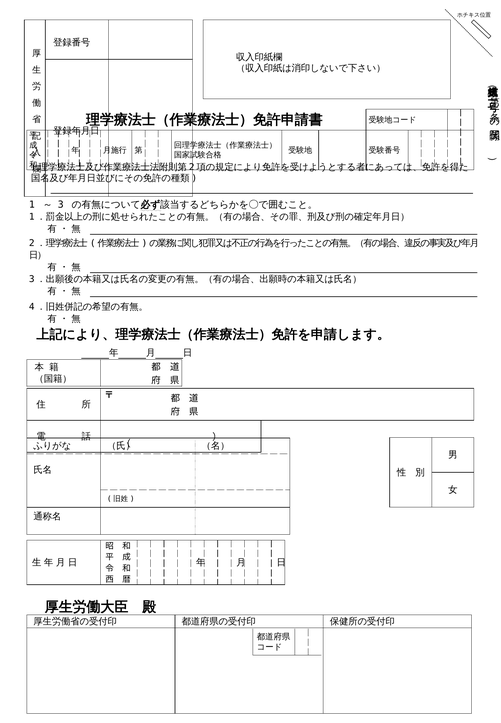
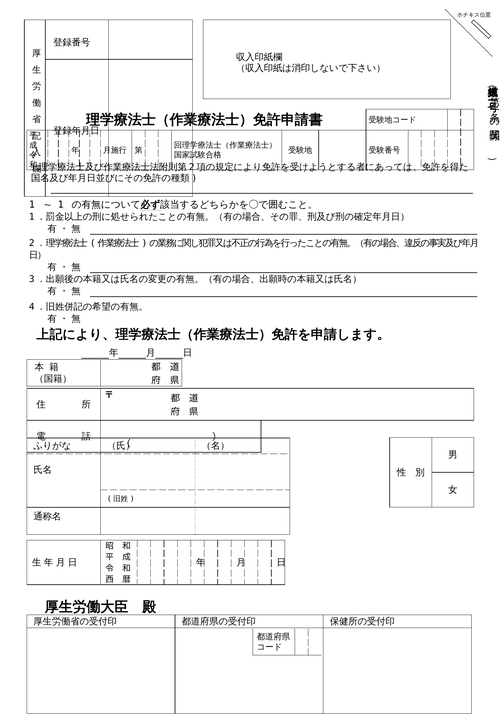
3 at (61, 205): 3 -> 1
